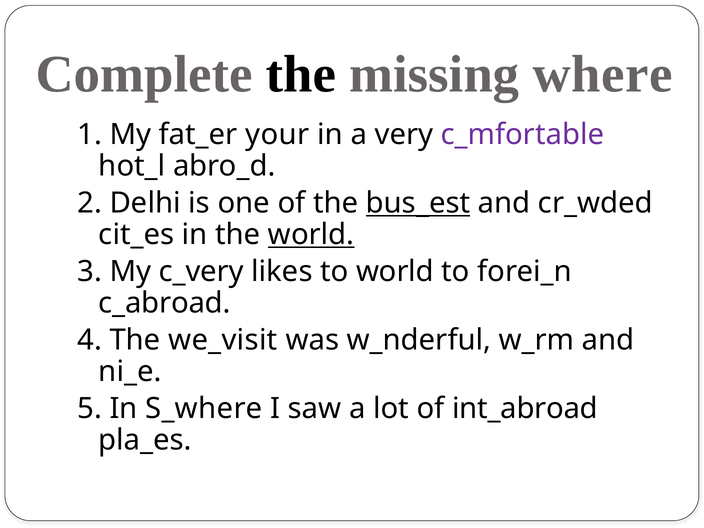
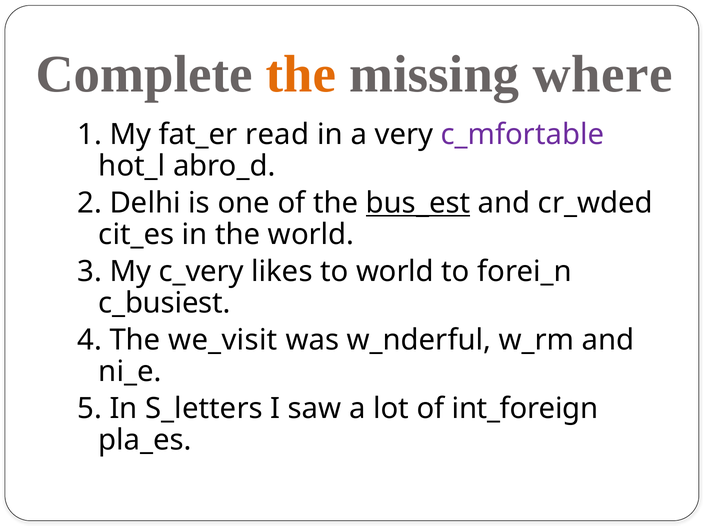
the at (301, 74) colour: black -> orange
your: your -> read
world at (311, 235) underline: present -> none
c_abroad: c_abroad -> c_busiest
S_where: S_where -> S_letters
int_abroad: int_abroad -> int_foreign
